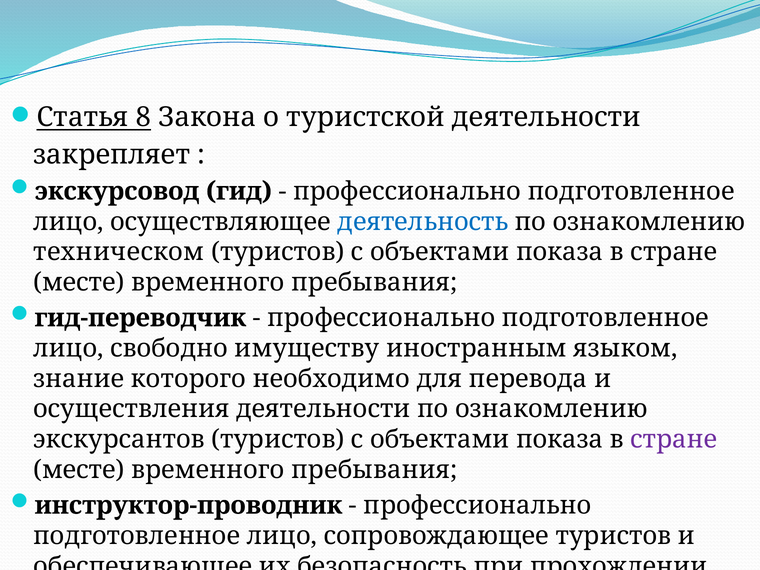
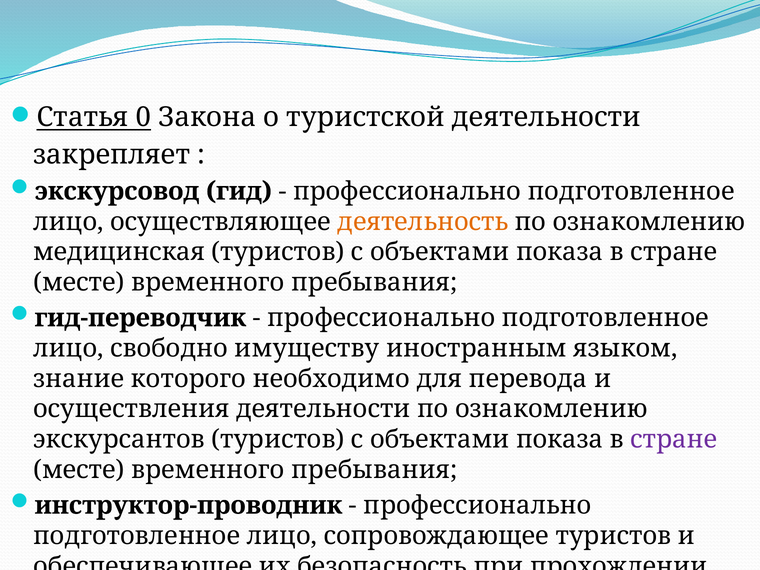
8: 8 -> 0
деятельность colour: blue -> orange
техническом: техническом -> медицинская
